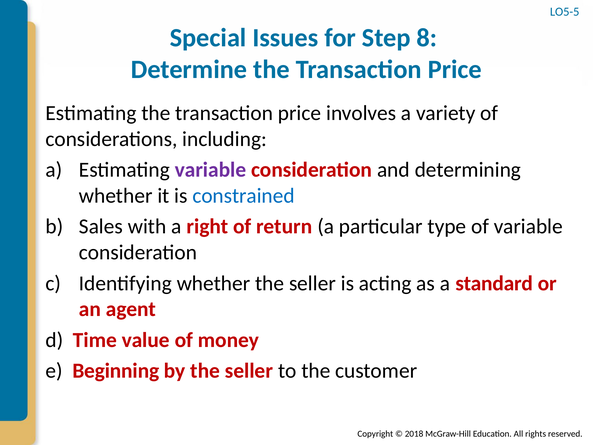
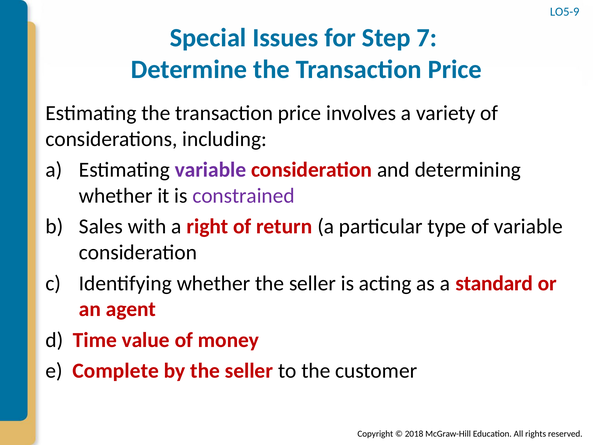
LO5-5: LO5-5 -> LO5-9
8: 8 -> 7
constrained colour: blue -> purple
Beginning: Beginning -> Complete
